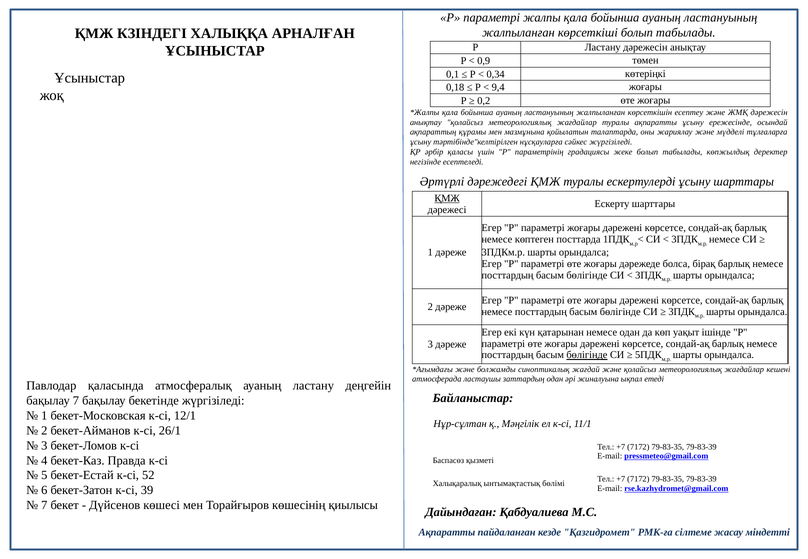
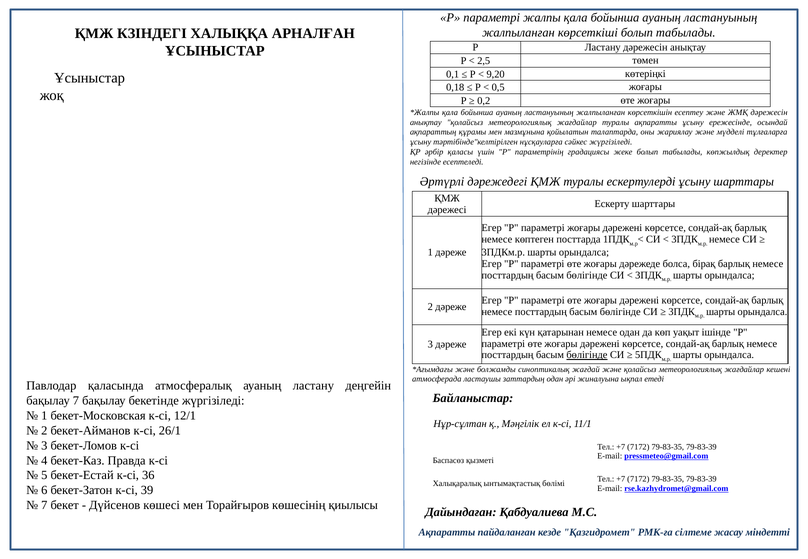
0,9: 0,9 -> 2,5
0,34: 0,34 -> 9,20
9,4: 9,4 -> 0,5
ҚМЖ at (447, 198) underline: present -> none
52: 52 -> 36
